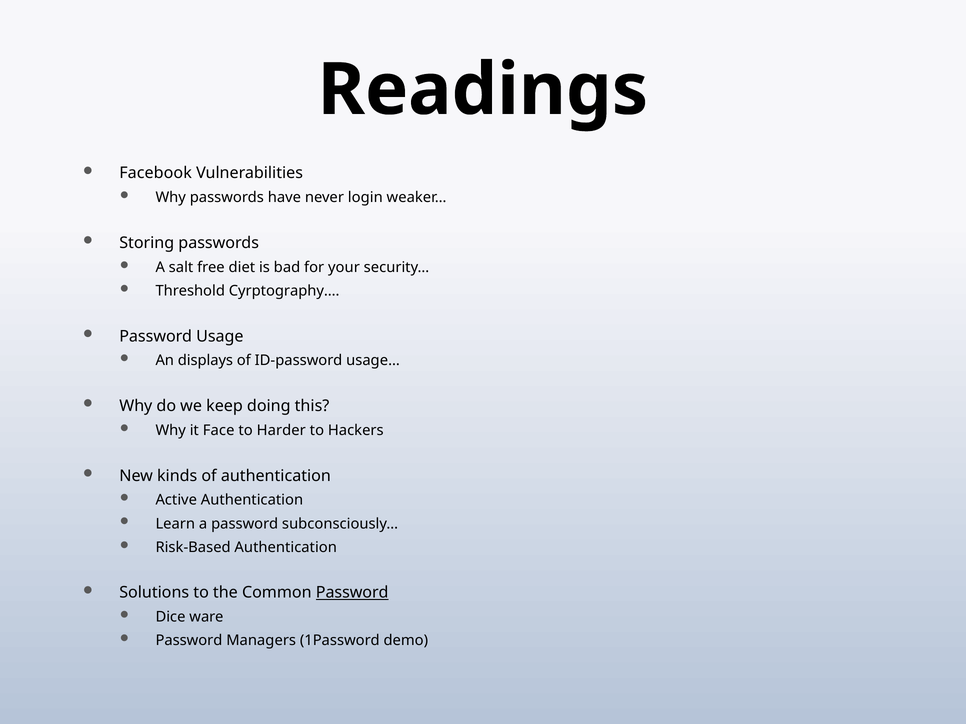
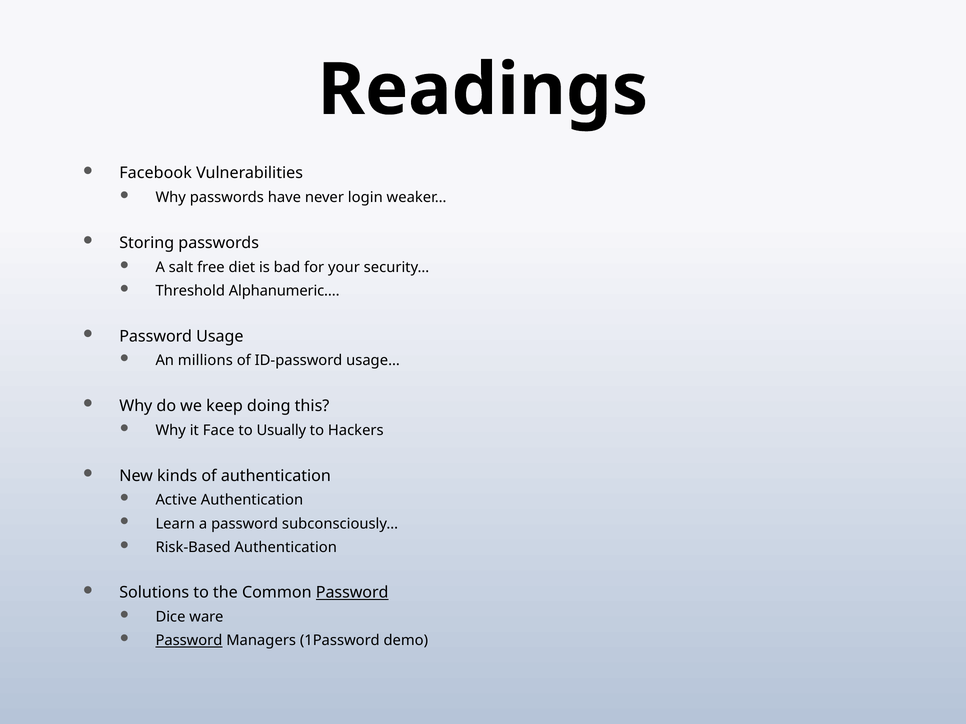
Cyrptography…: Cyrptography… -> Alphanumeric…
displays: displays -> millions
Harder: Harder -> Usually
Password at (189, 641) underline: none -> present
